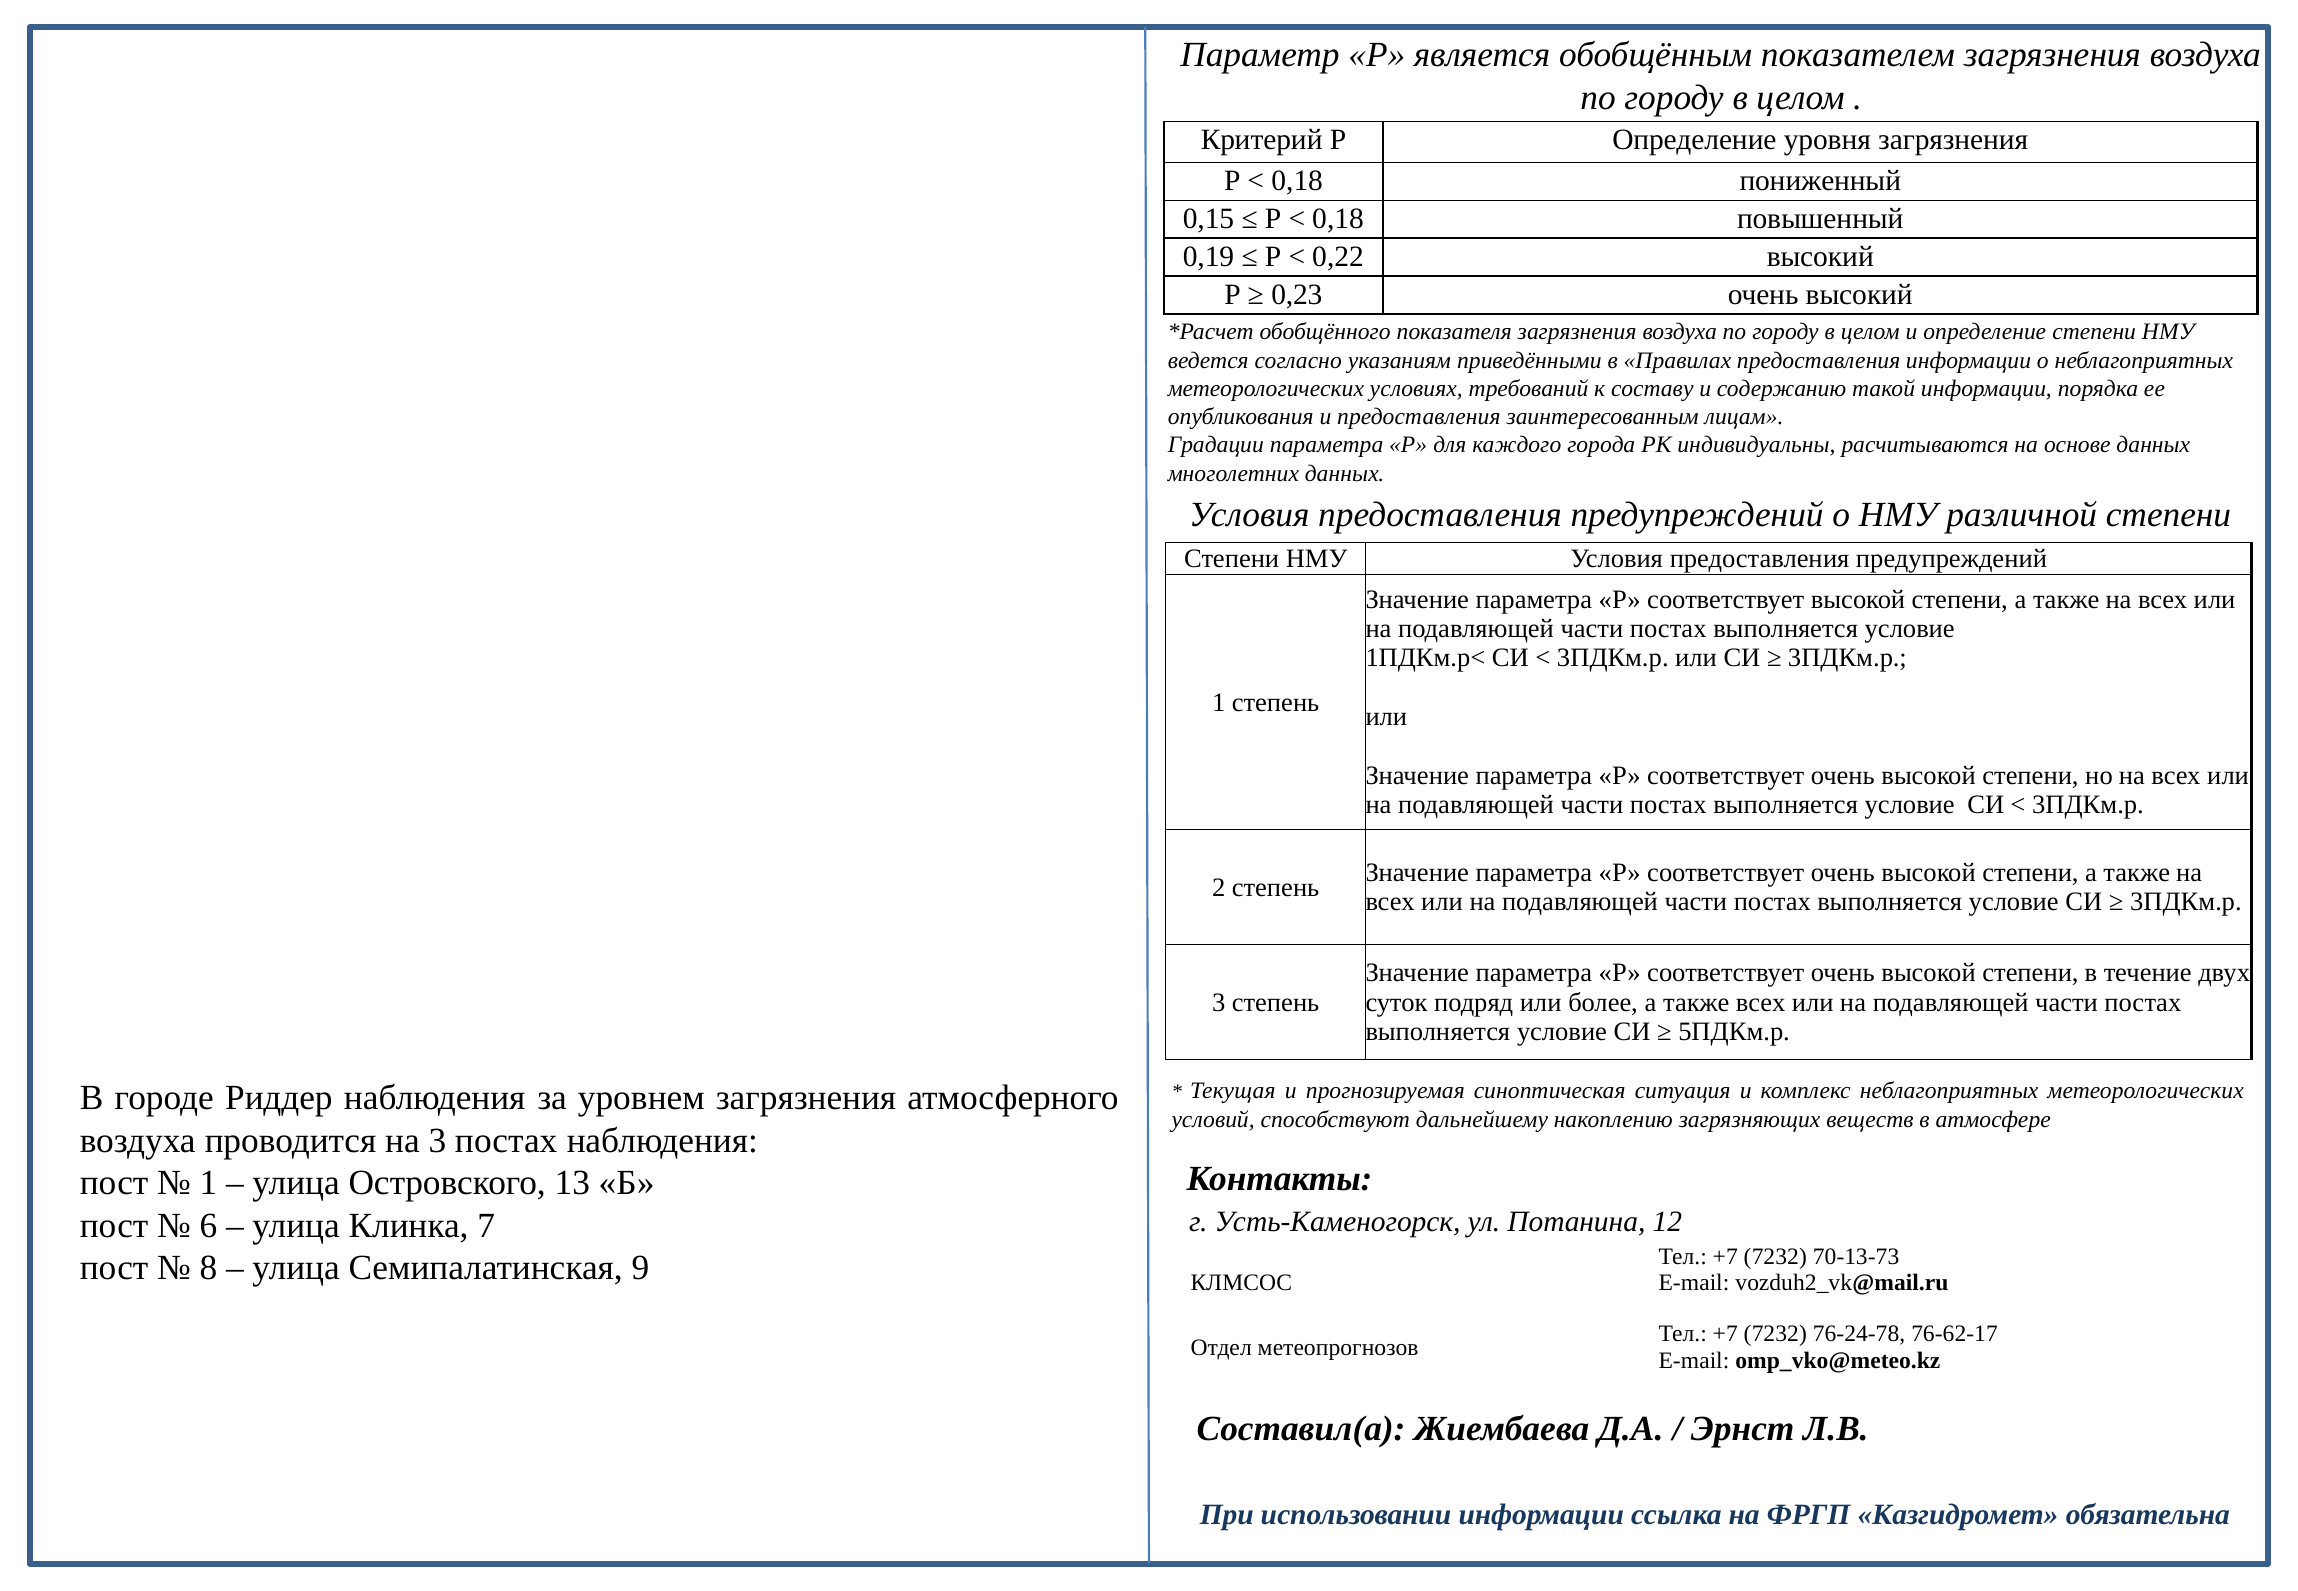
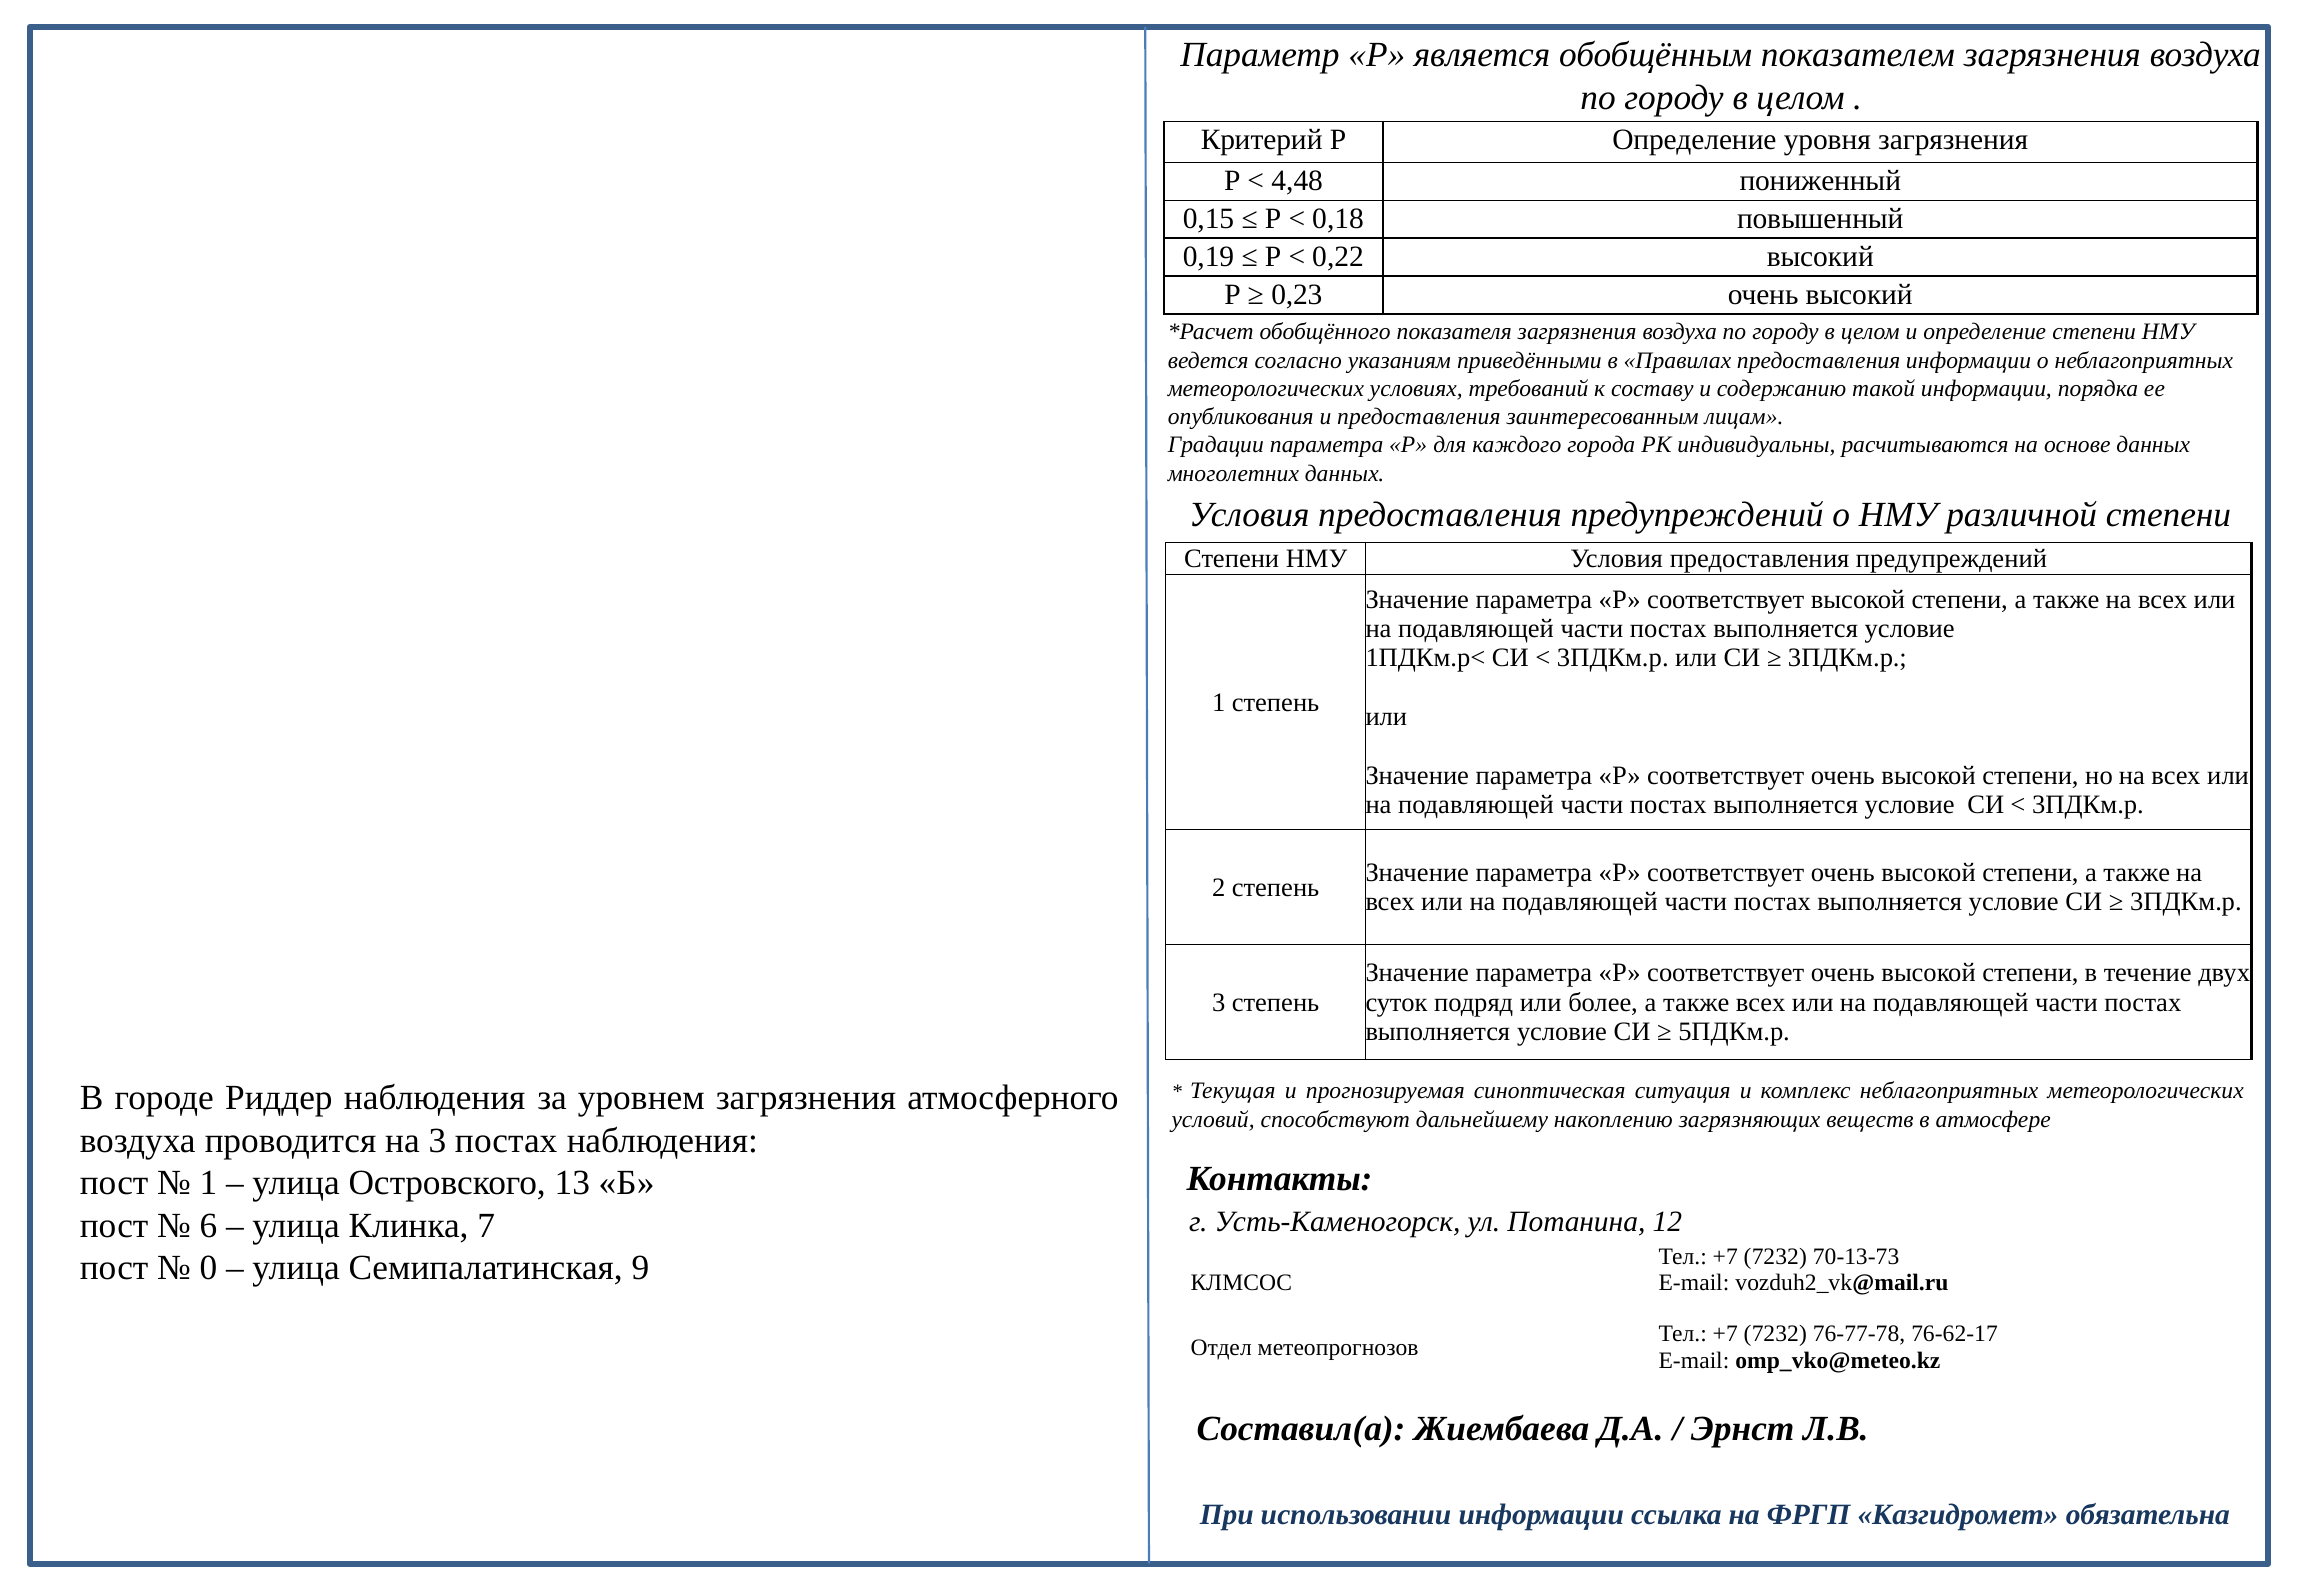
0,18 at (1297, 181): 0,18 -> 4,48
8: 8 -> 0
76-24-78: 76-24-78 -> 76-77-78
